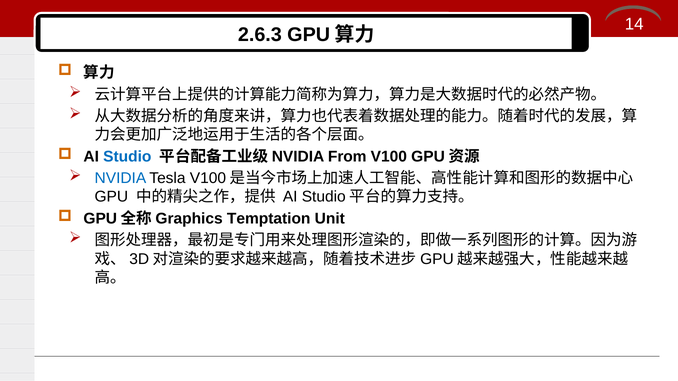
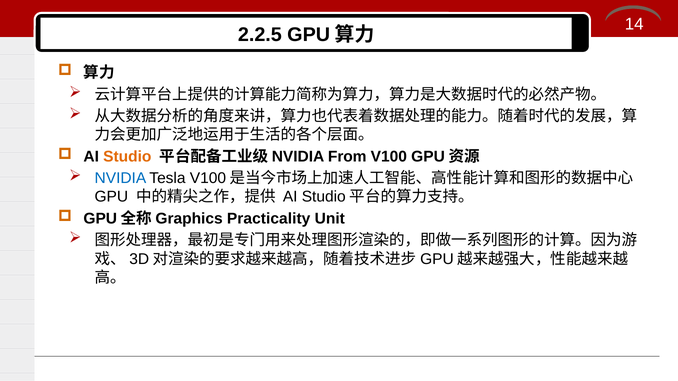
2.6.3: 2.6.3 -> 2.2.5
Studio colour: blue -> orange
Temptation: Temptation -> Practicality
